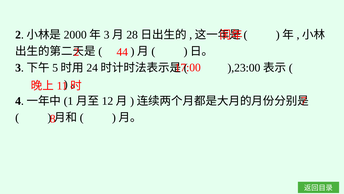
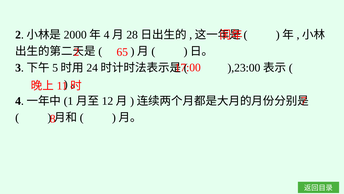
3 at (107, 35): 3 -> 4
44: 44 -> 65
